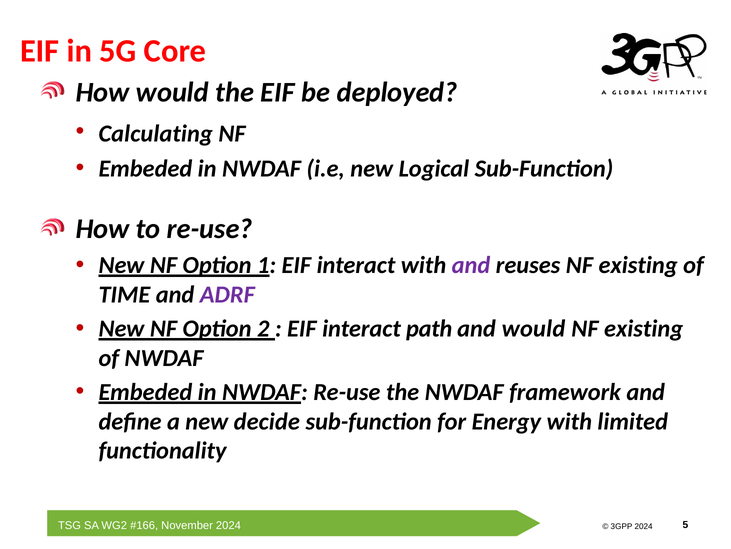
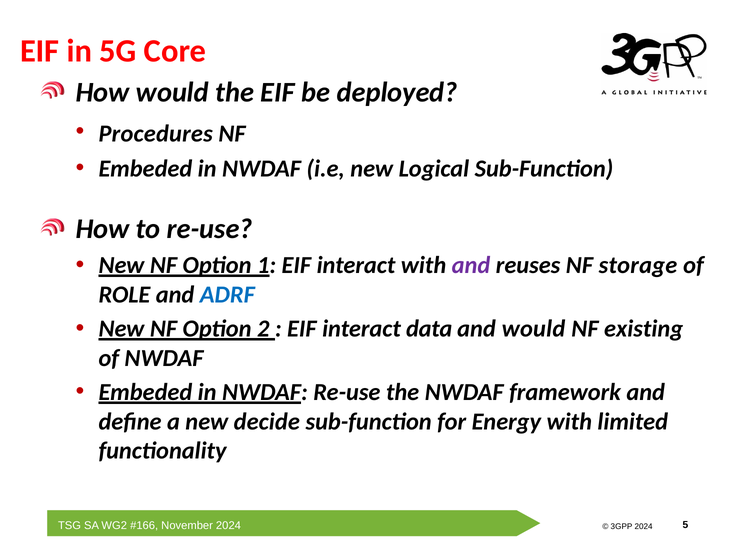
Calculating: Calculating -> Procedures
reuses NF existing: existing -> storage
TIME: TIME -> ROLE
ADRF colour: purple -> blue
path: path -> data
